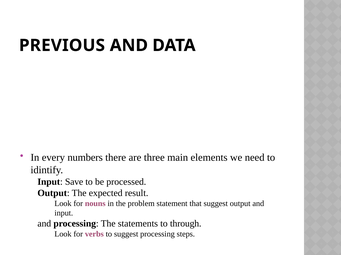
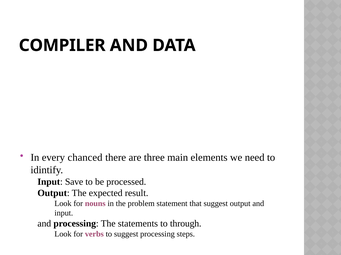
PREVIOUS: PREVIOUS -> COMPILER
numbers: numbers -> chanced
